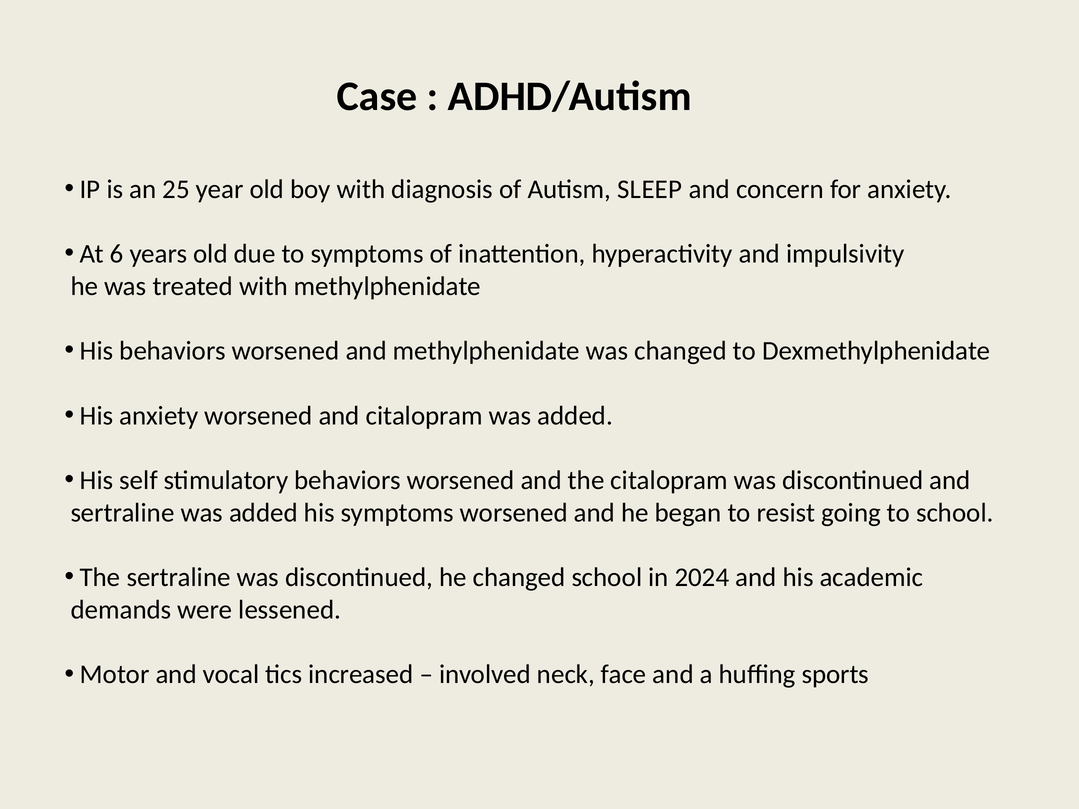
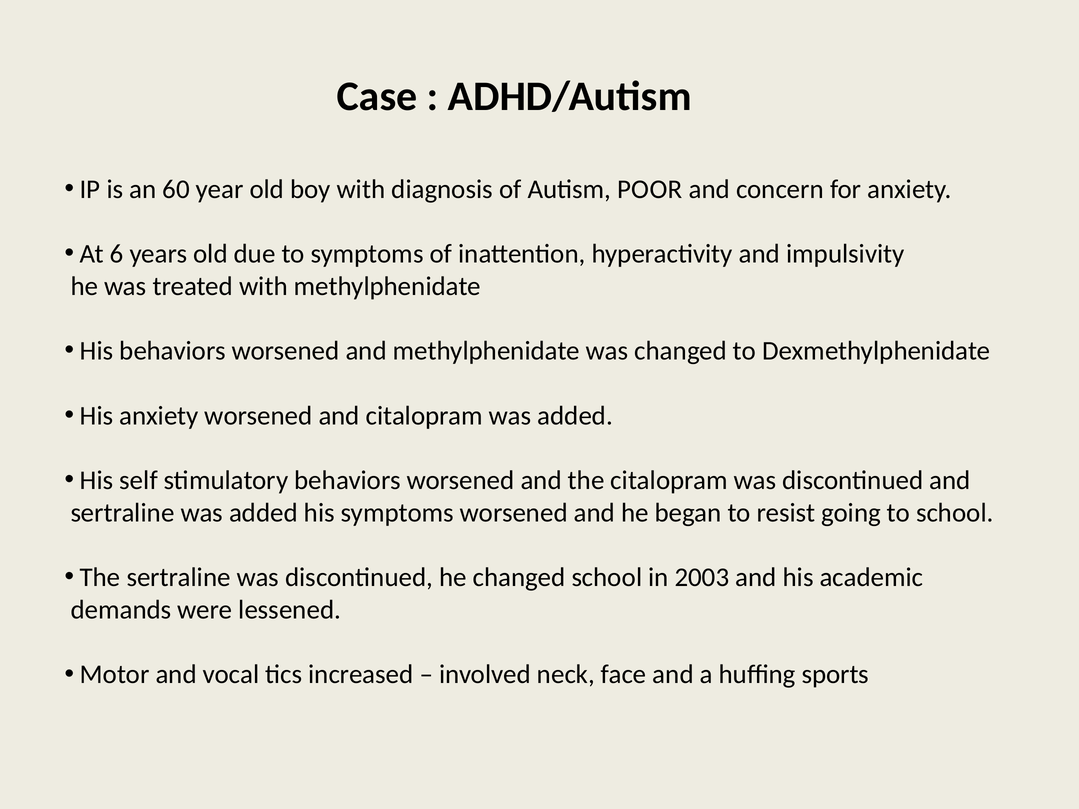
25: 25 -> 60
SLEEP: SLEEP -> POOR
2024: 2024 -> 2003
